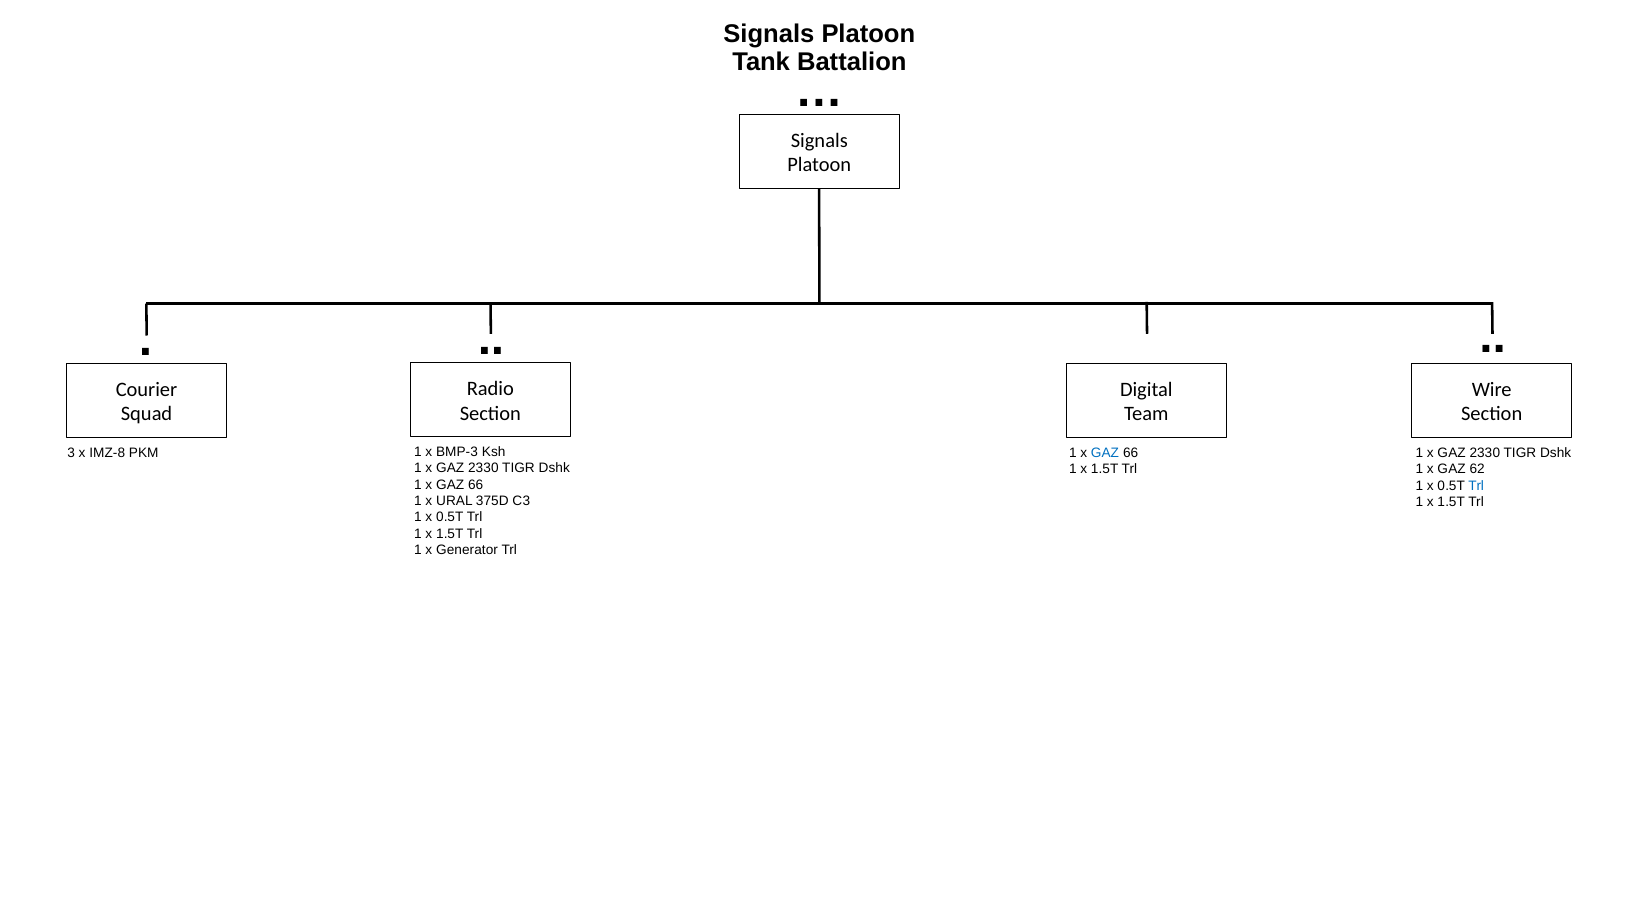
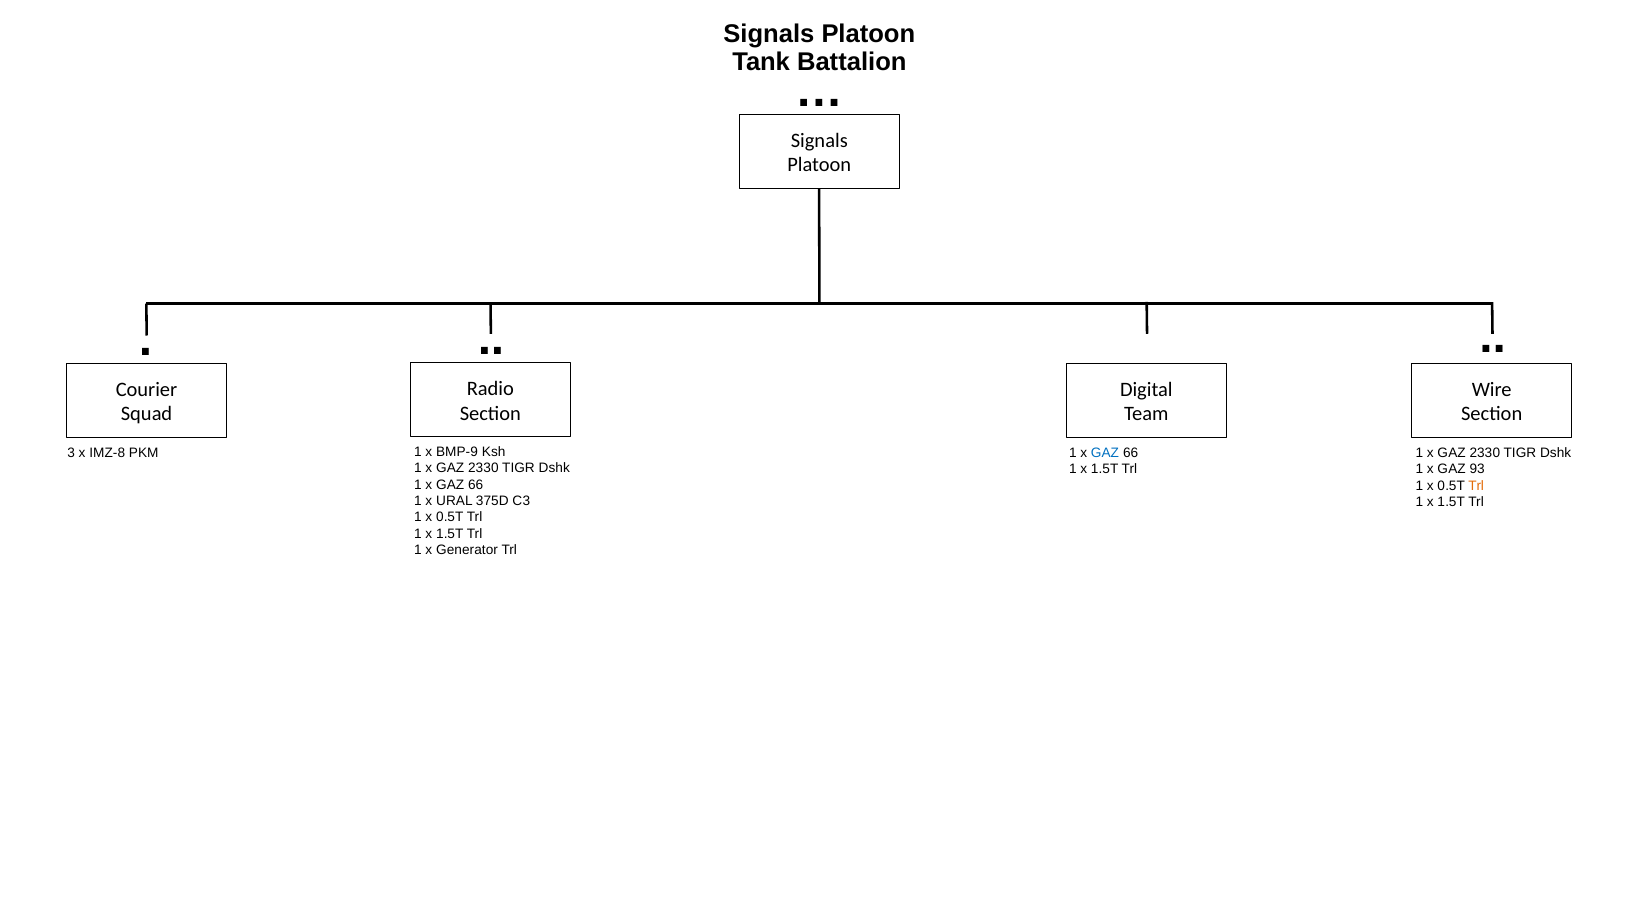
BMP-3: BMP-3 -> BMP-9
62: 62 -> 93
Trl at (1476, 486) colour: blue -> orange
